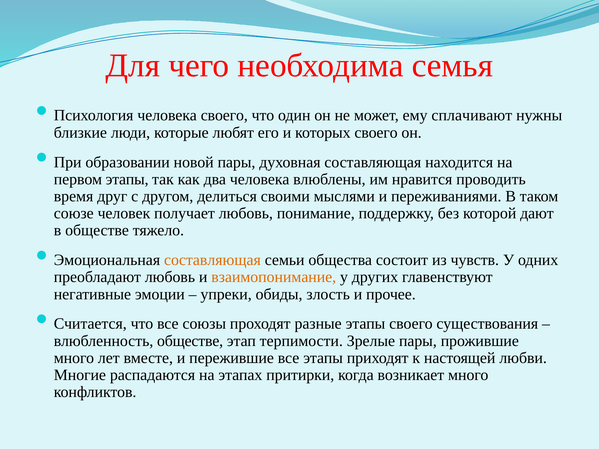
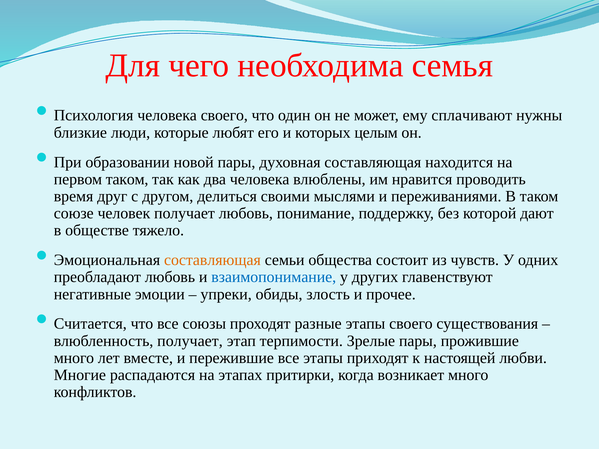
которых своего: своего -> целым
первом этапы: этапы -> таком
взаимопонимание colour: orange -> blue
влюбленность обществе: обществе -> получает
